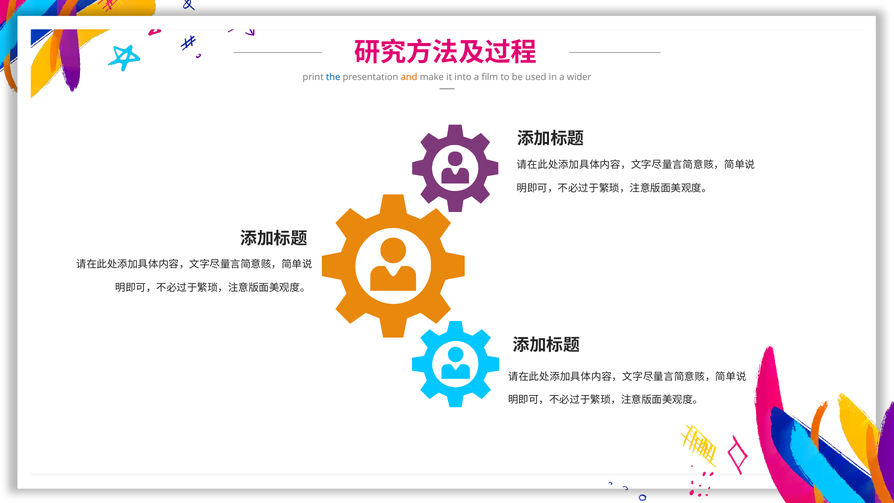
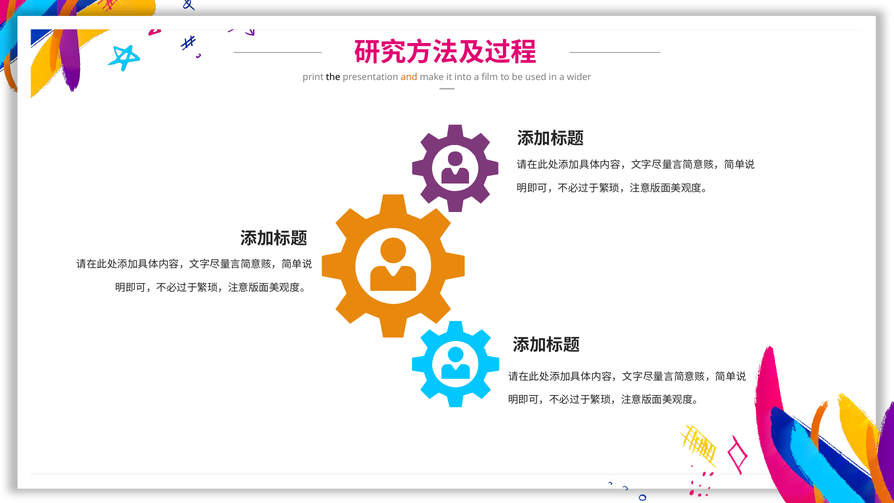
the colour: blue -> black
